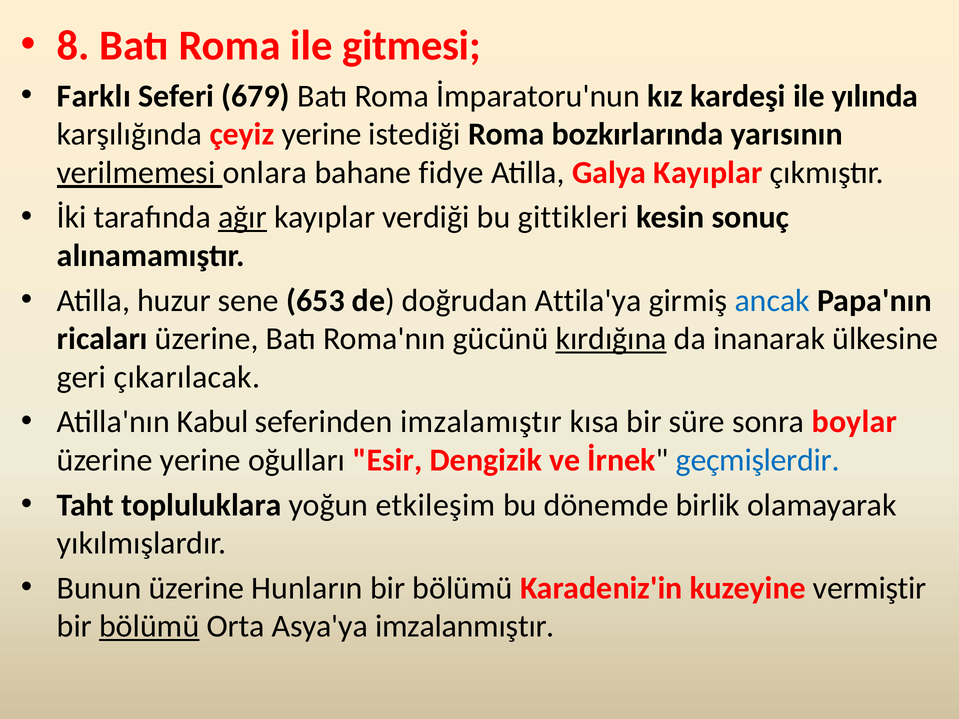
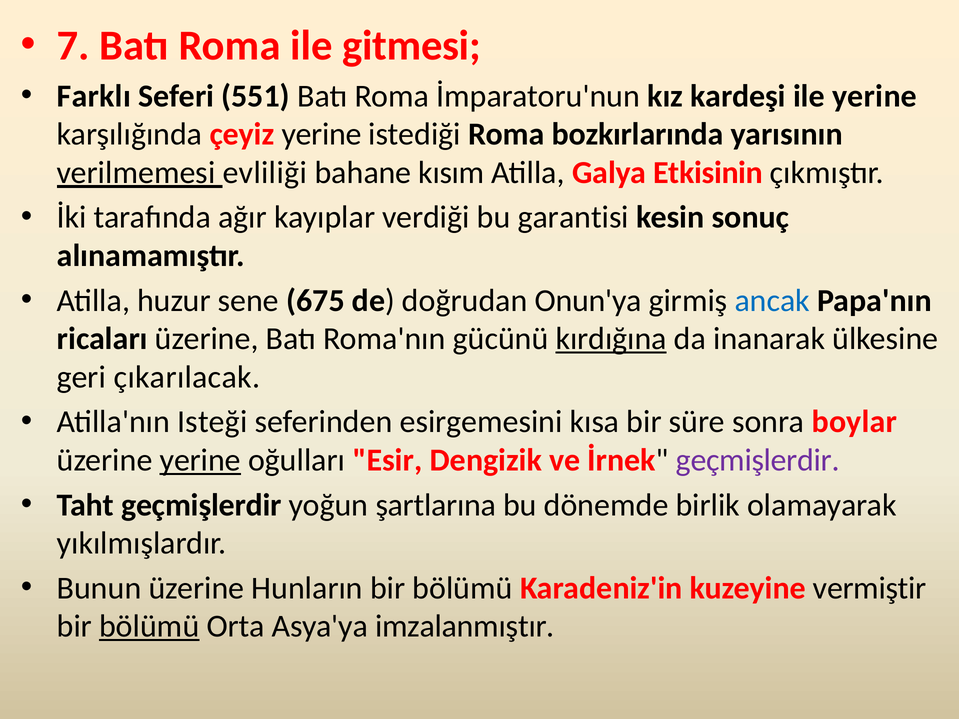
8: 8 -> 7
679: 679 -> 551
ile yılında: yılında -> yerine
onlara: onlara -> evliliği
fidye: fidye -> kısım
Galya Kayıplar: Kayıplar -> Etkisinin
ağır underline: present -> none
gittikleri: gittikleri -> garantisi
653: 653 -> 675
Attila'ya: Attila'ya -> Onun'ya
Kabul: Kabul -> Isteği
imzalamıştır: imzalamıştır -> esirgemesini
yerine at (200, 460) underline: none -> present
geçmişlerdir at (758, 460) colour: blue -> purple
Taht topluluklara: topluluklara -> geçmişlerdir
etkileşim: etkileşim -> şartlarına
